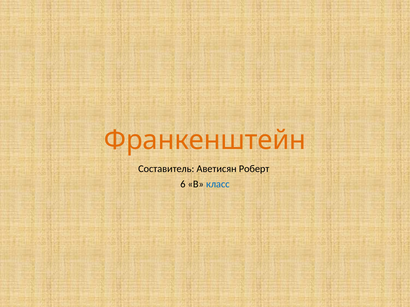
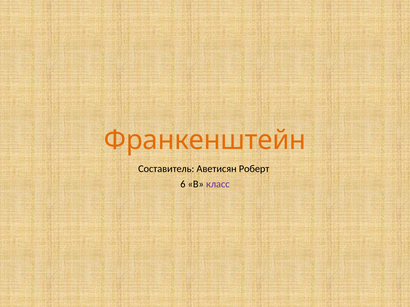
класс colour: blue -> purple
